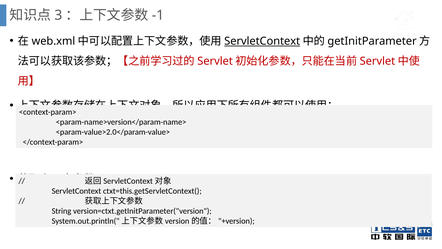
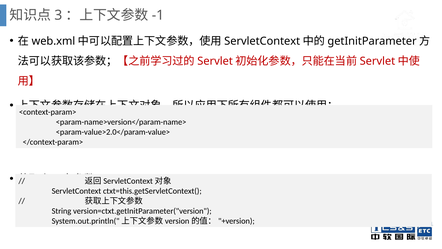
ServletContext at (262, 41) underline: present -> none
